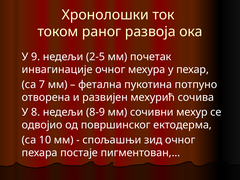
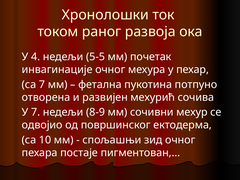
9: 9 -> 4
2-5: 2-5 -> 5-5
У 8: 8 -> 7
